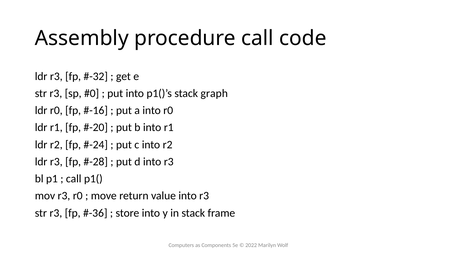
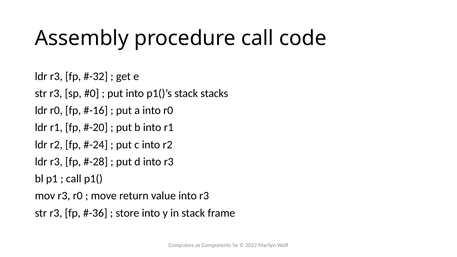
graph: graph -> stacks
